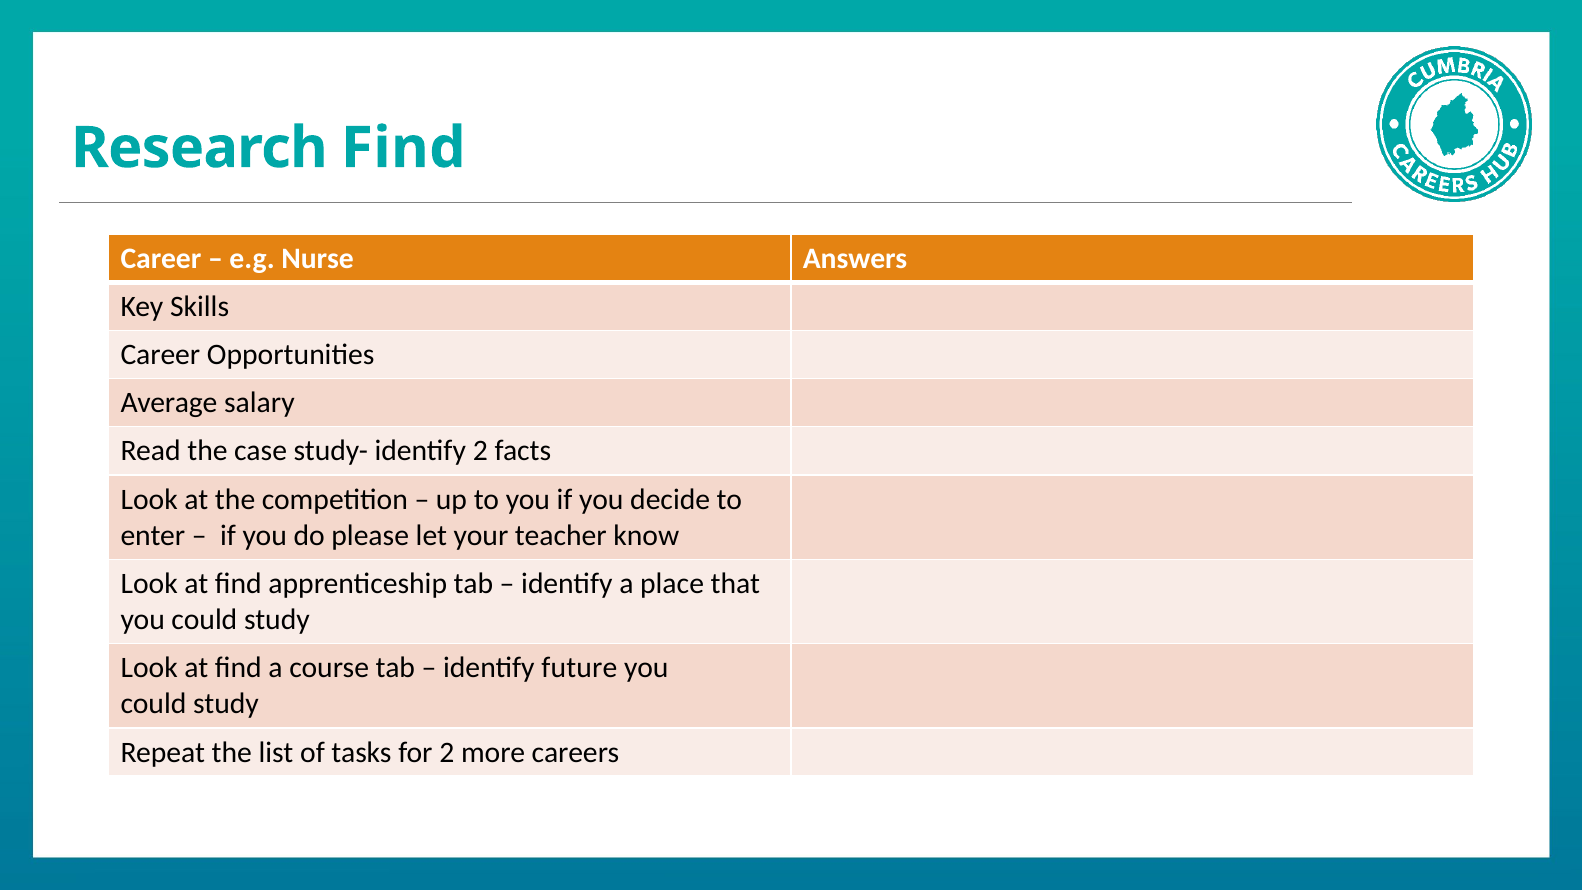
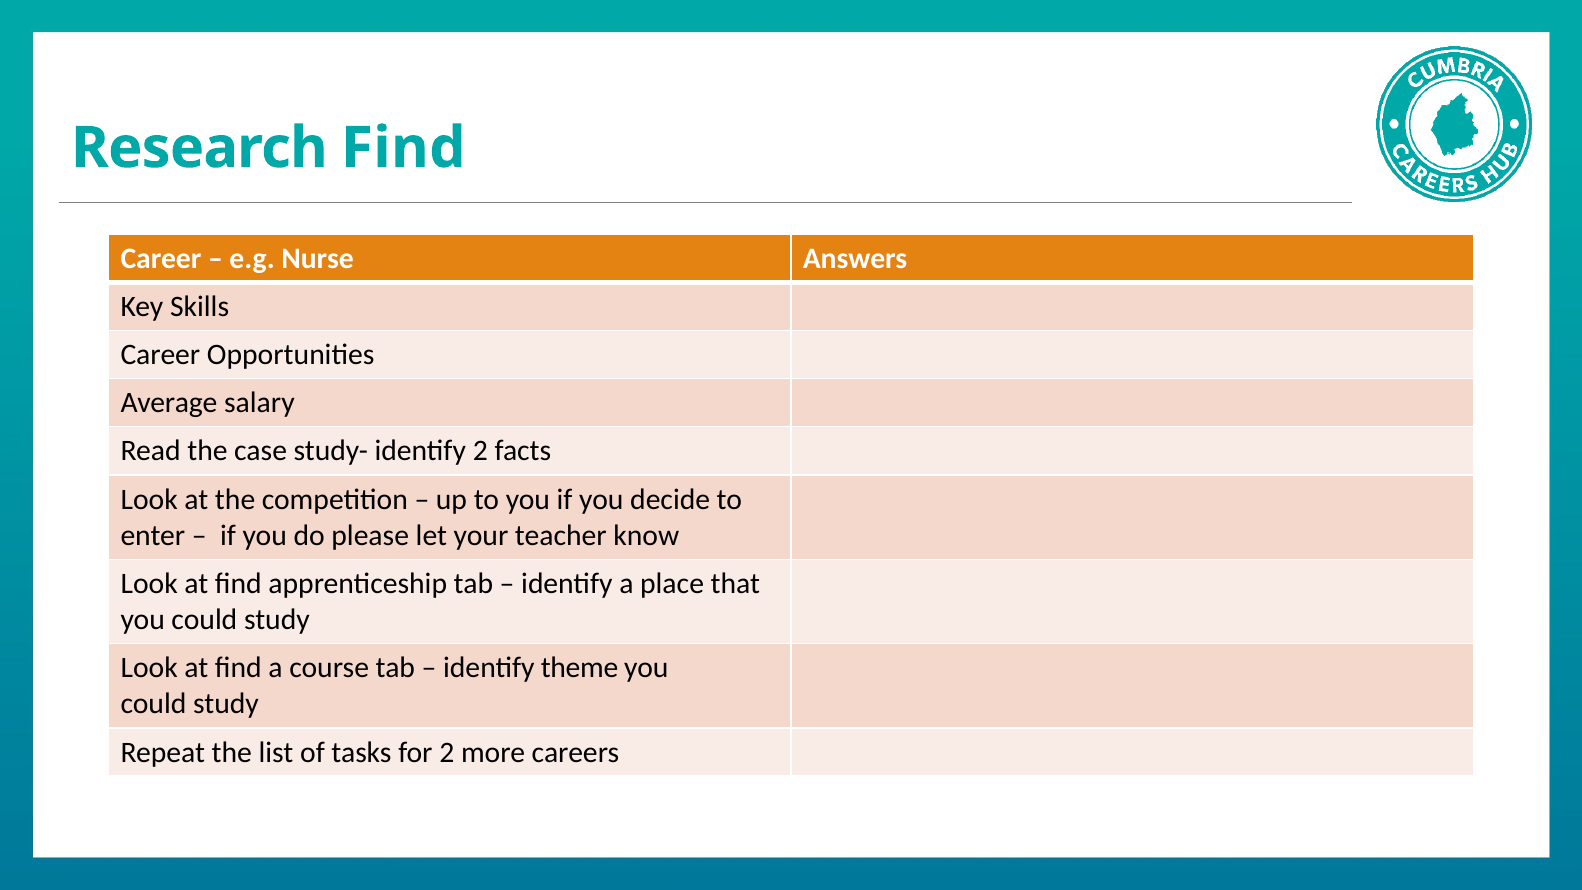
future: future -> theme
